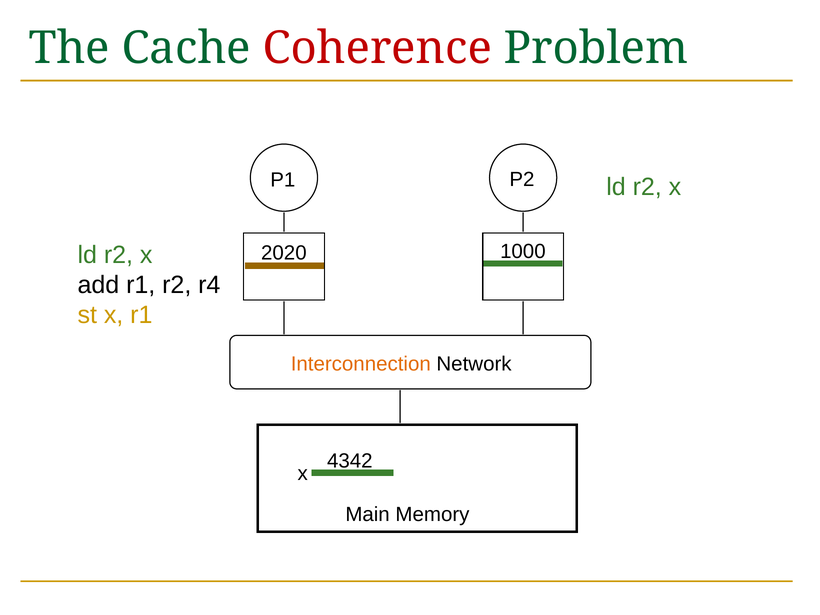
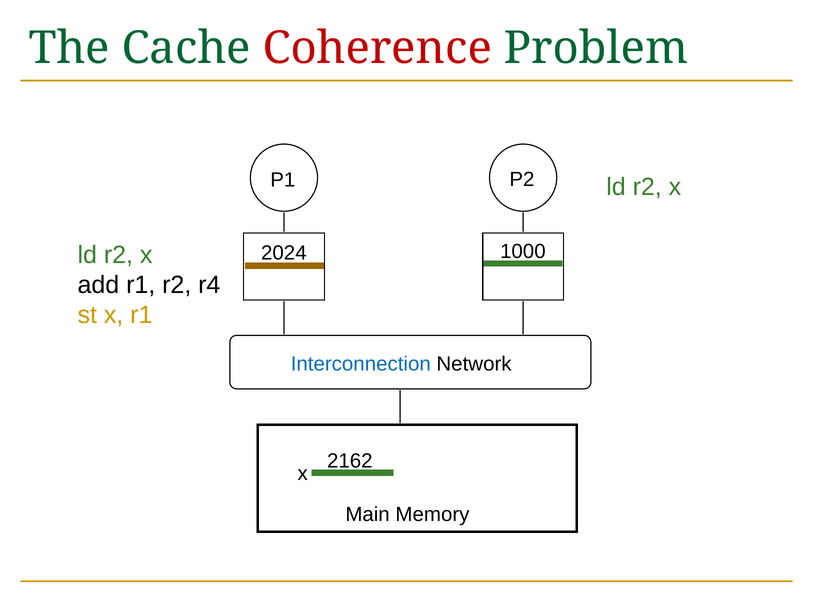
2020: 2020 -> 2024
Interconnection colour: orange -> blue
4342: 4342 -> 2162
